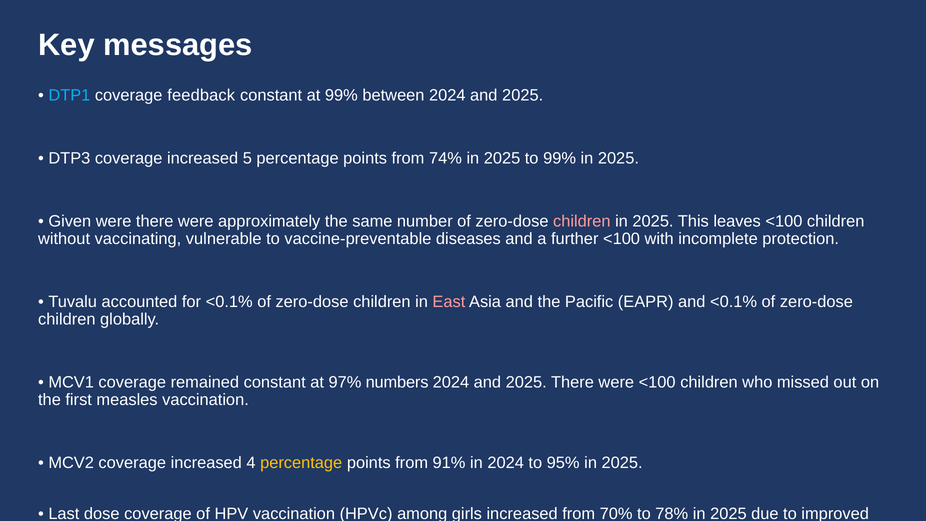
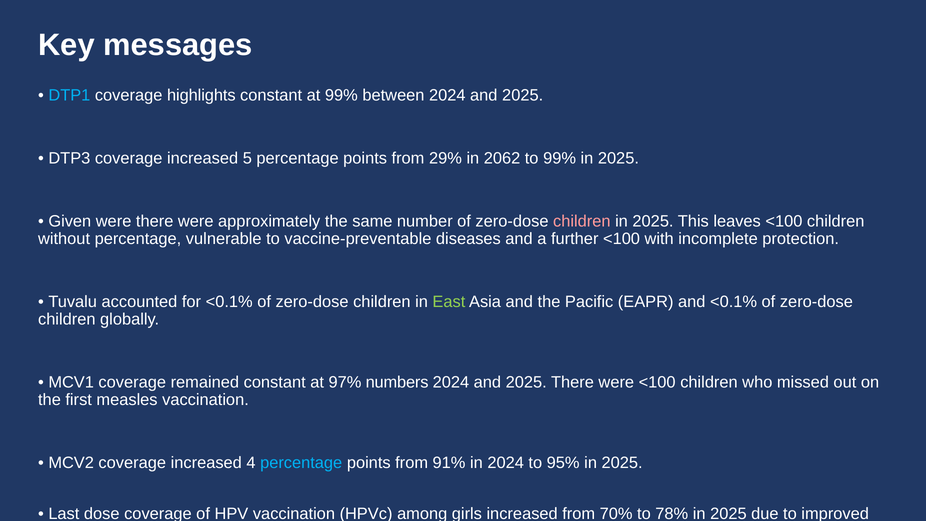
feedback: feedback -> highlights
74%: 74% -> 29%
2025 at (502, 158): 2025 -> 2062
without vaccinating: vaccinating -> percentage
East colour: pink -> light green
percentage at (301, 463) colour: yellow -> light blue
